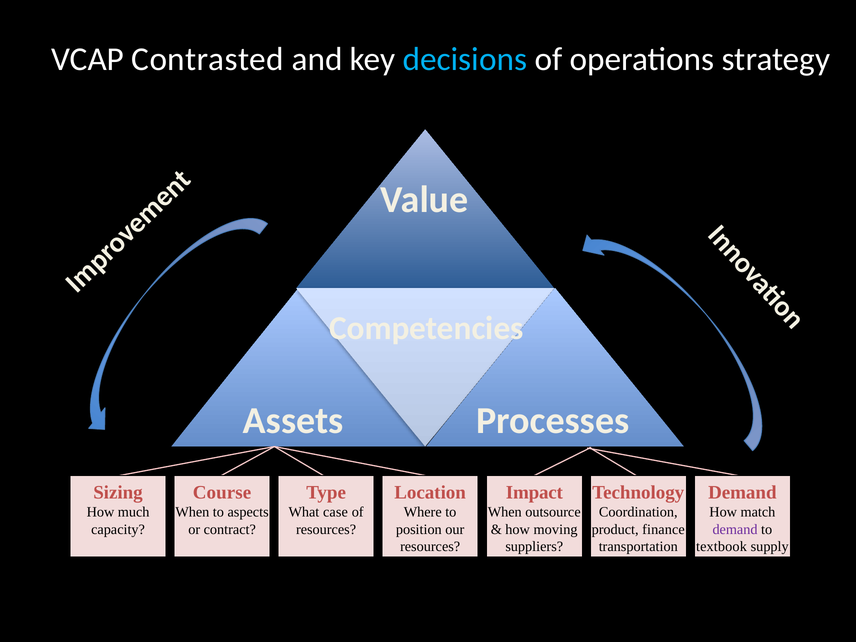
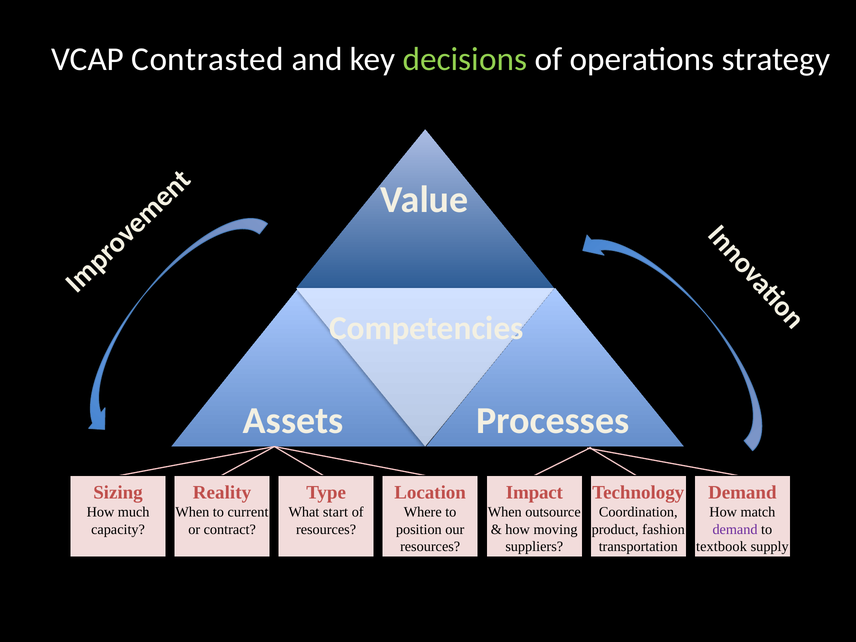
decisions colour: light blue -> light green
Course: Course -> Reality
aspects: aspects -> current
case: case -> start
finance: finance -> fashion
